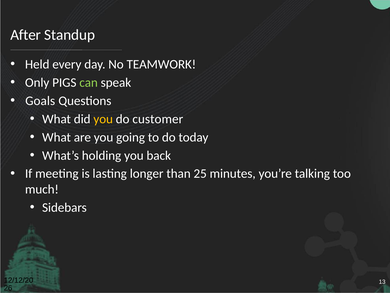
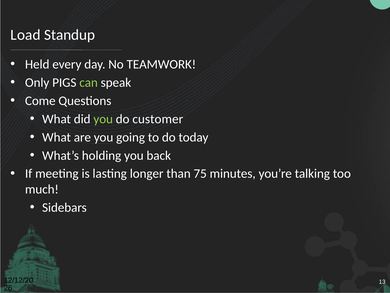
After: After -> Load
Goals: Goals -> Come
you at (103, 119) colour: yellow -> light green
25: 25 -> 75
